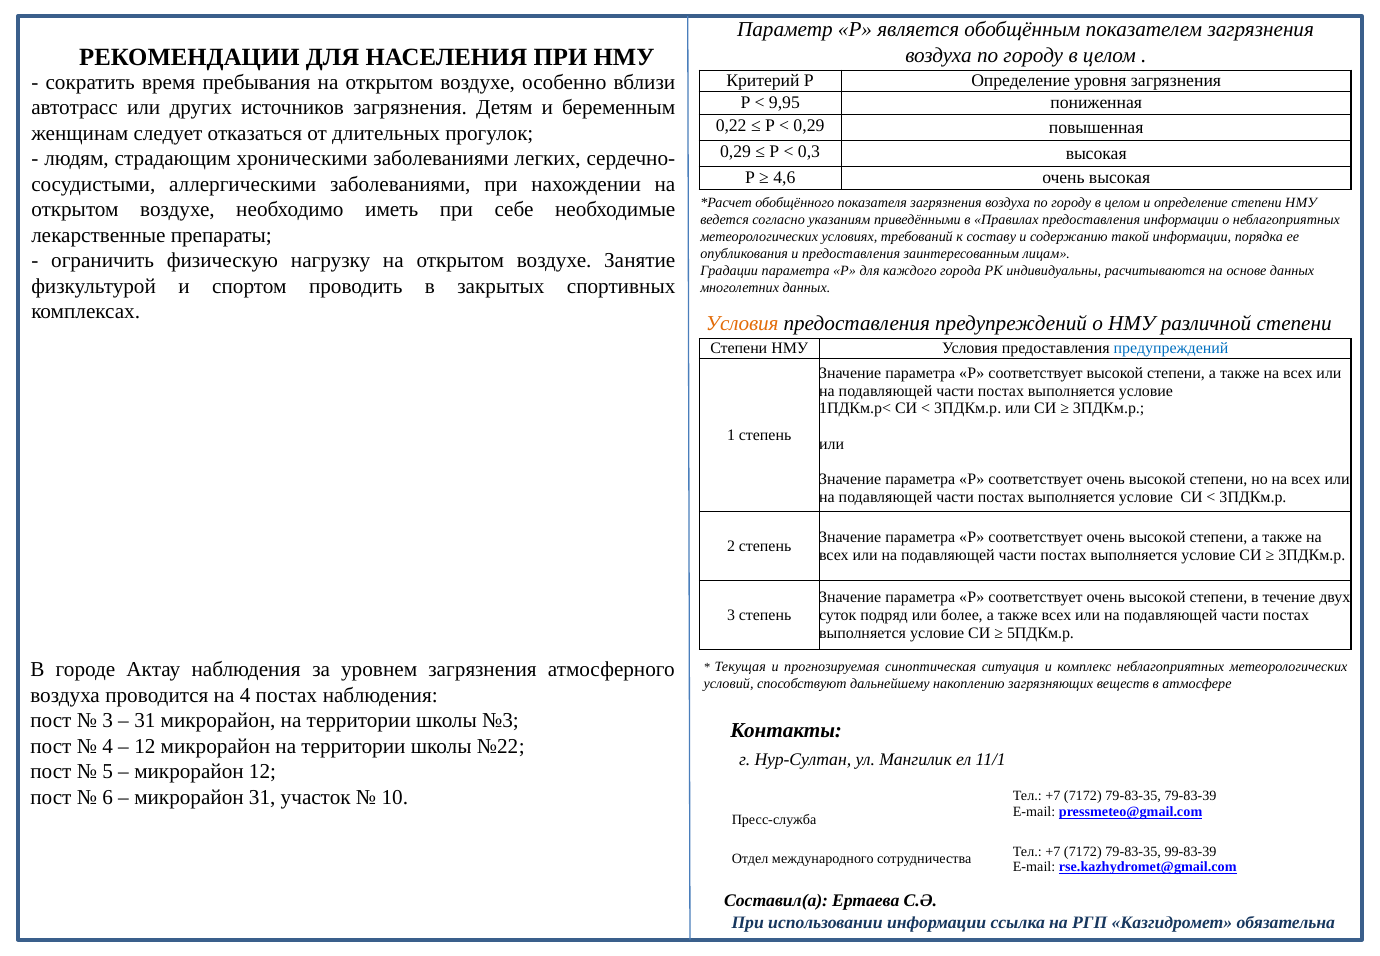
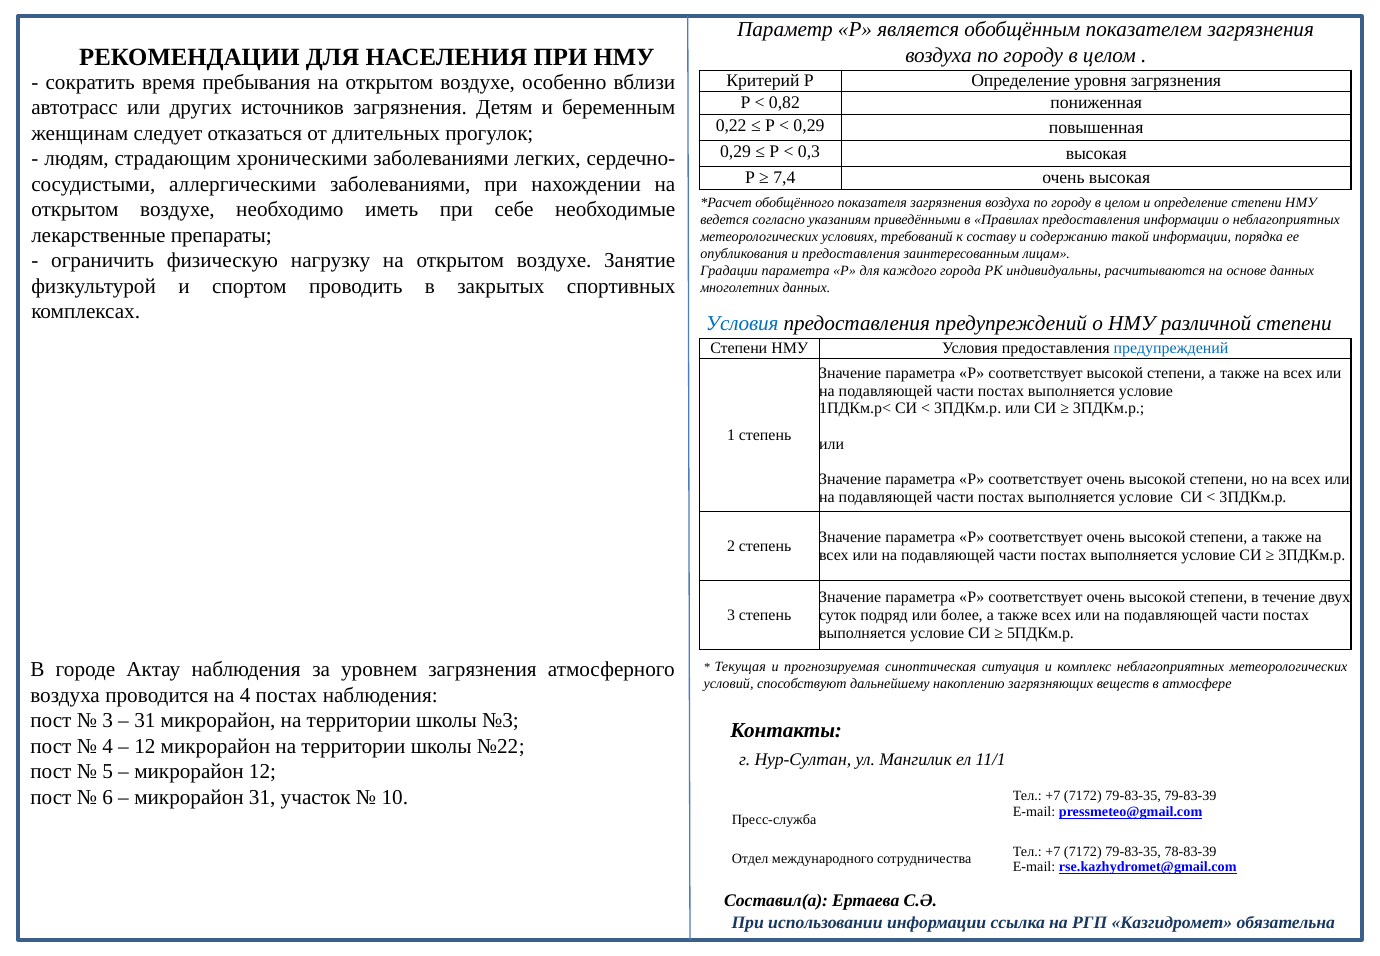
9,95: 9,95 -> 0,82
4,6: 4,6 -> 7,4
Условия at (742, 324) colour: orange -> blue
99-83-39: 99-83-39 -> 78-83-39
